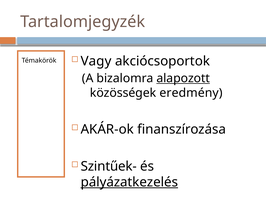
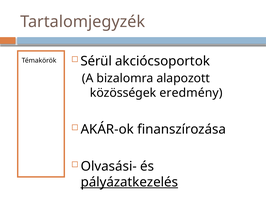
Vagy: Vagy -> Sérül
alapozott underline: present -> none
Szintűek-: Szintűek- -> Olvasási-
